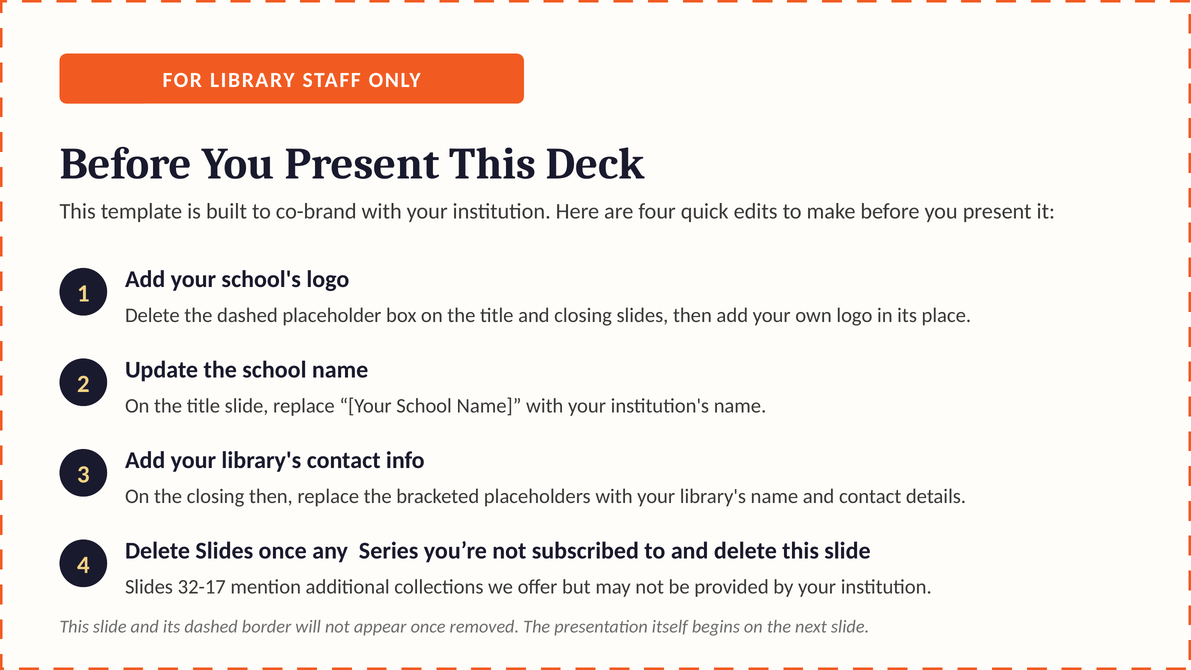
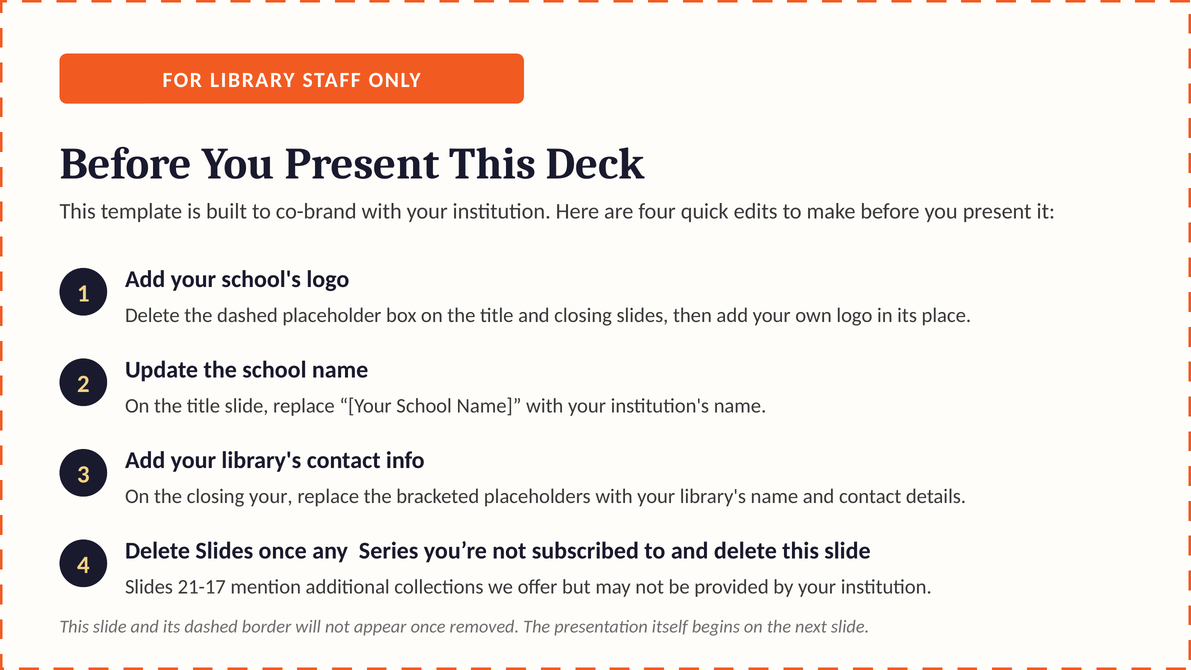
closing then: then -> your
32-17: 32-17 -> 21-17
